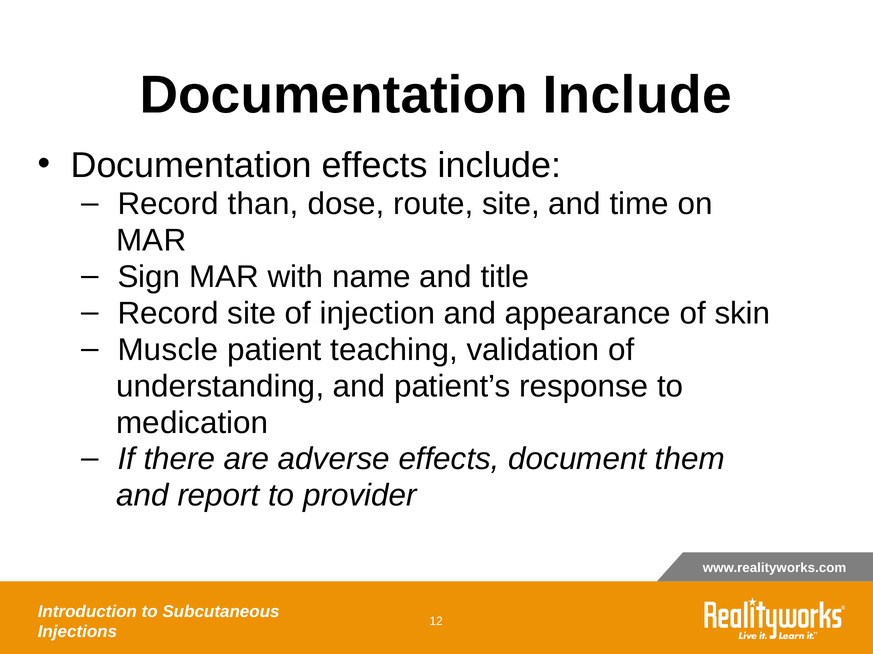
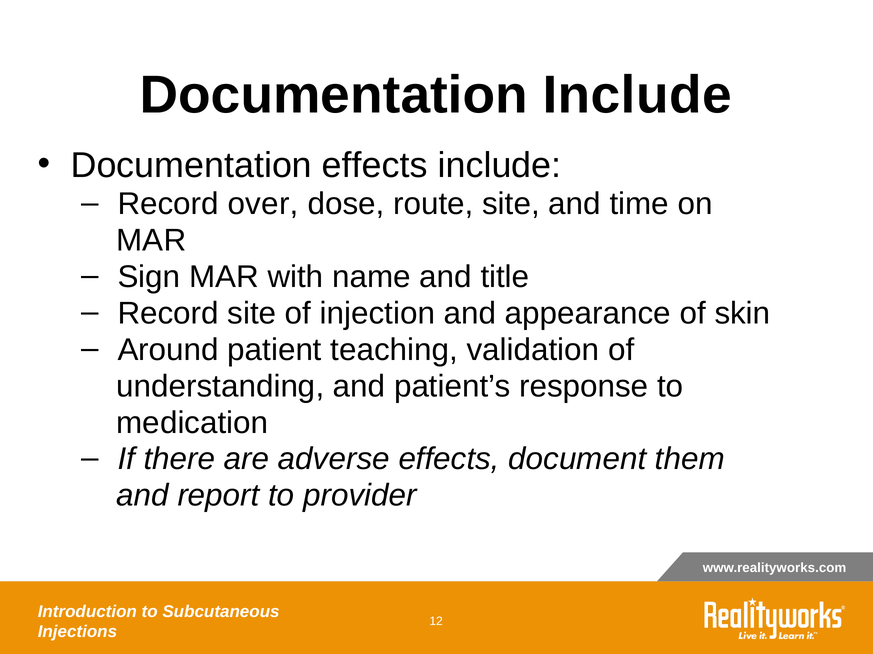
than: than -> over
Muscle: Muscle -> Around
